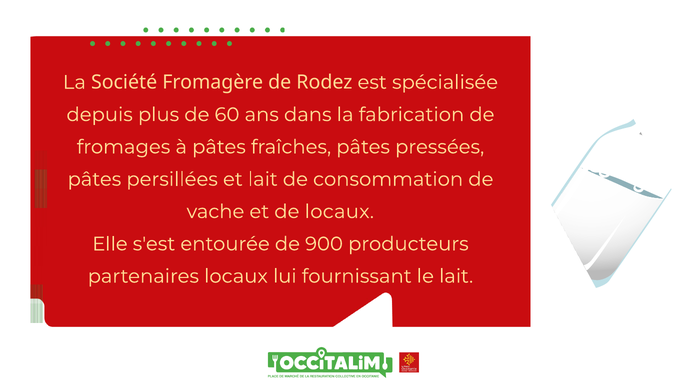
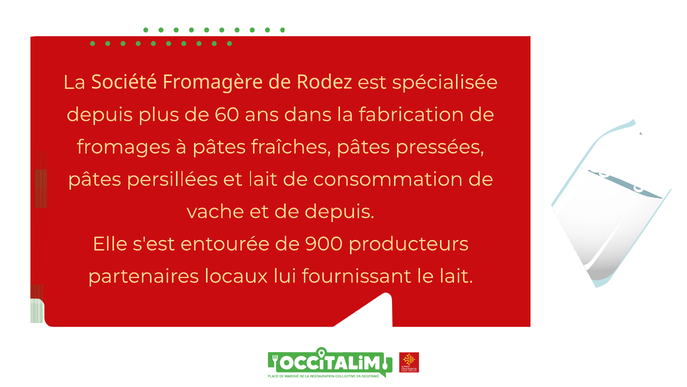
de locaux: locaux -> depuis
